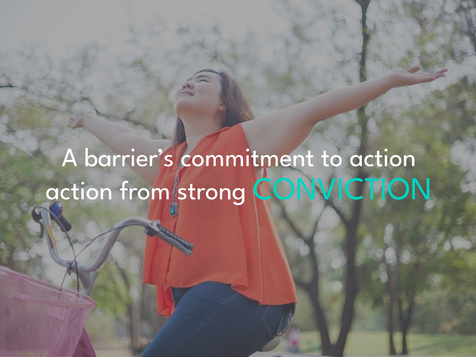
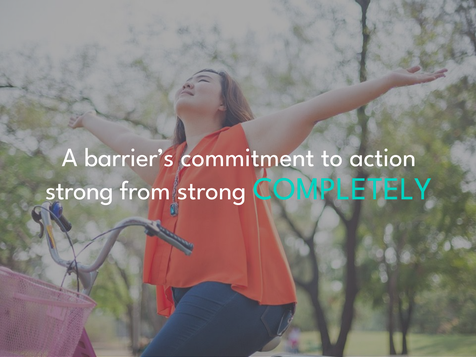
action at (79, 191): action -> strong
CONVICTION: CONVICTION -> COMPLETELY
